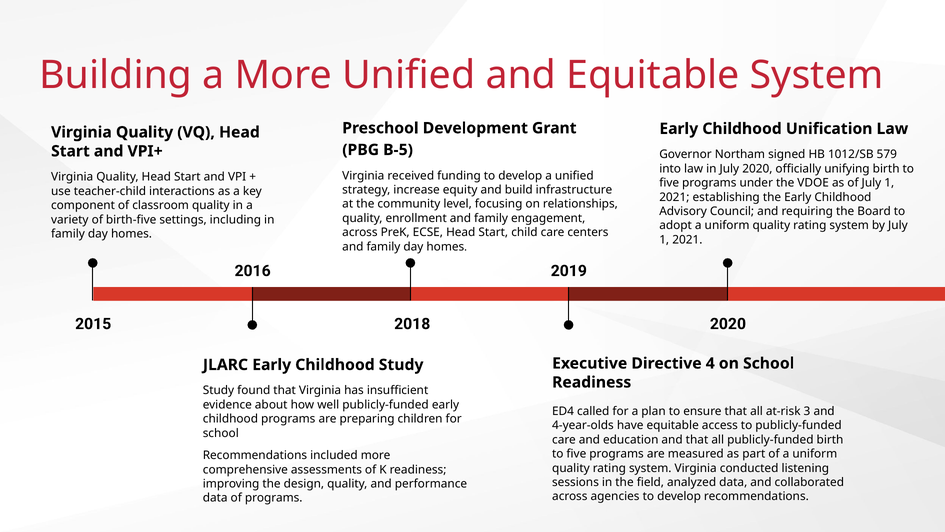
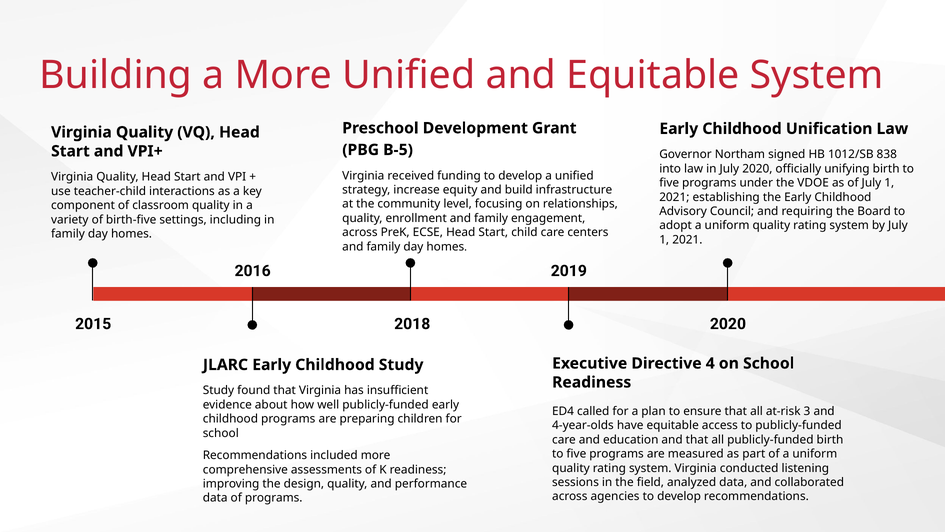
579: 579 -> 838
